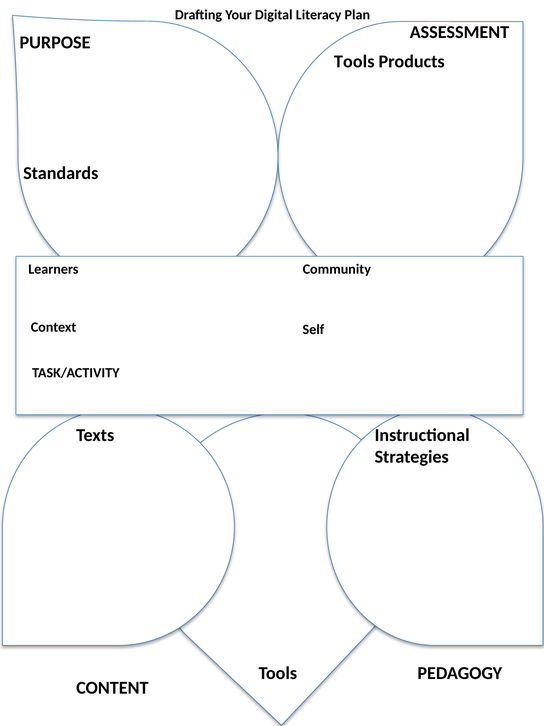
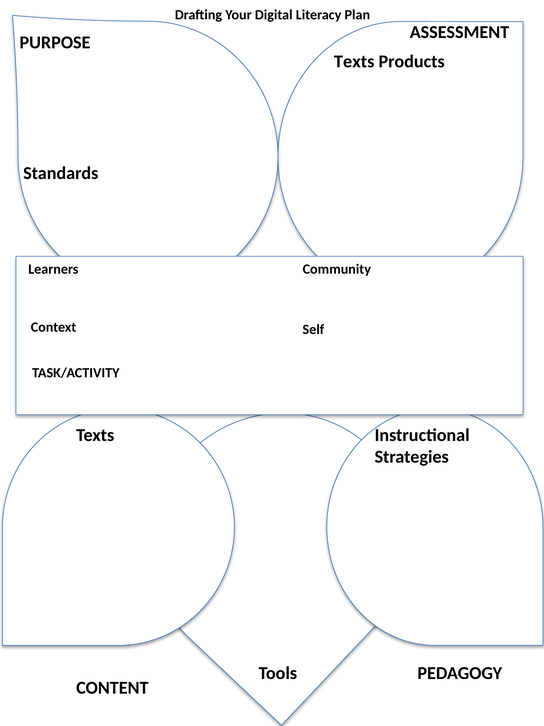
Tools at (354, 61): Tools -> Texts
